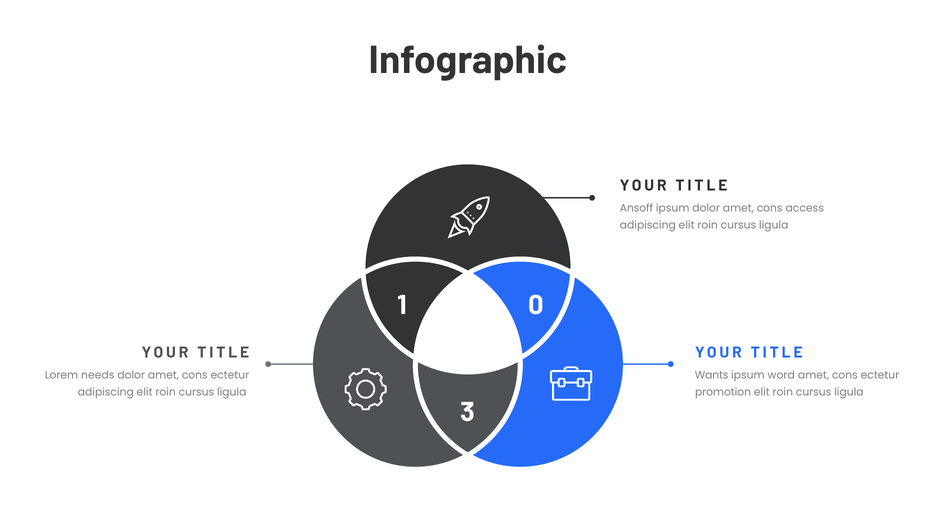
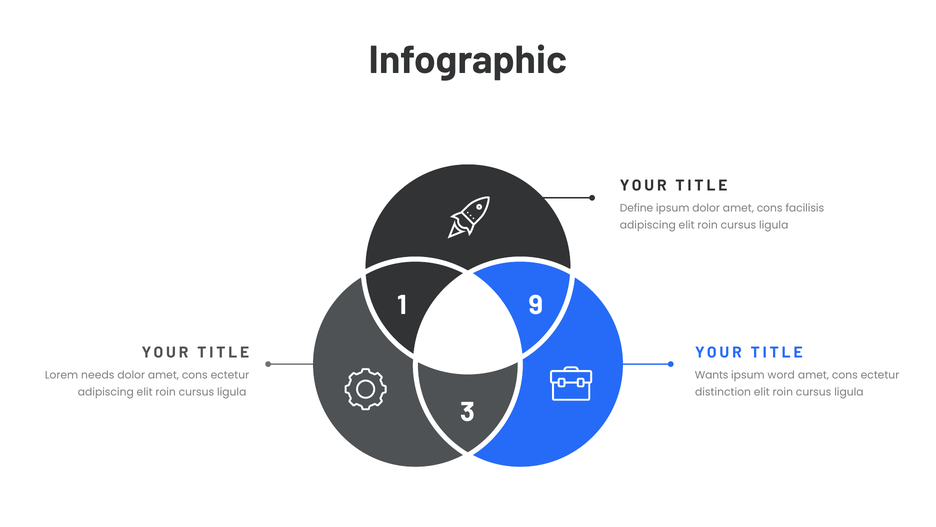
Ansoff: Ansoff -> Define
access: access -> facilisis
0: 0 -> 9
promotion: promotion -> distinction
